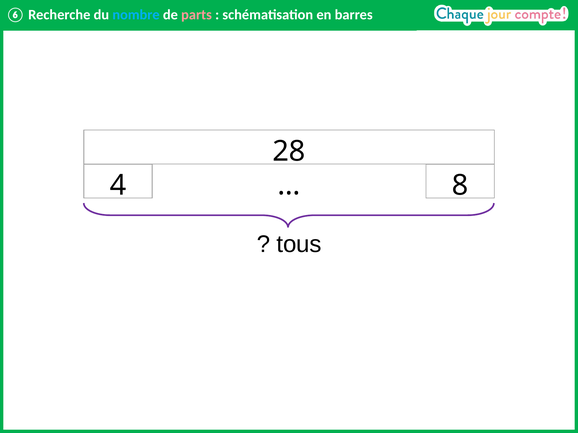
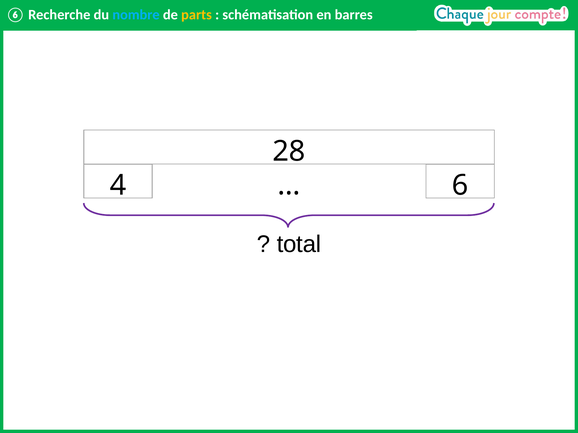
parts colour: pink -> yellow
8: 8 -> 6
tous: tous -> total
